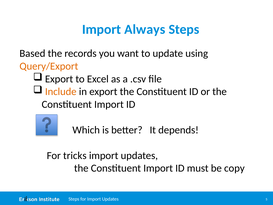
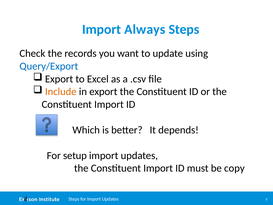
Based: Based -> Check
Query/Export colour: orange -> blue
tricks: tricks -> setup
